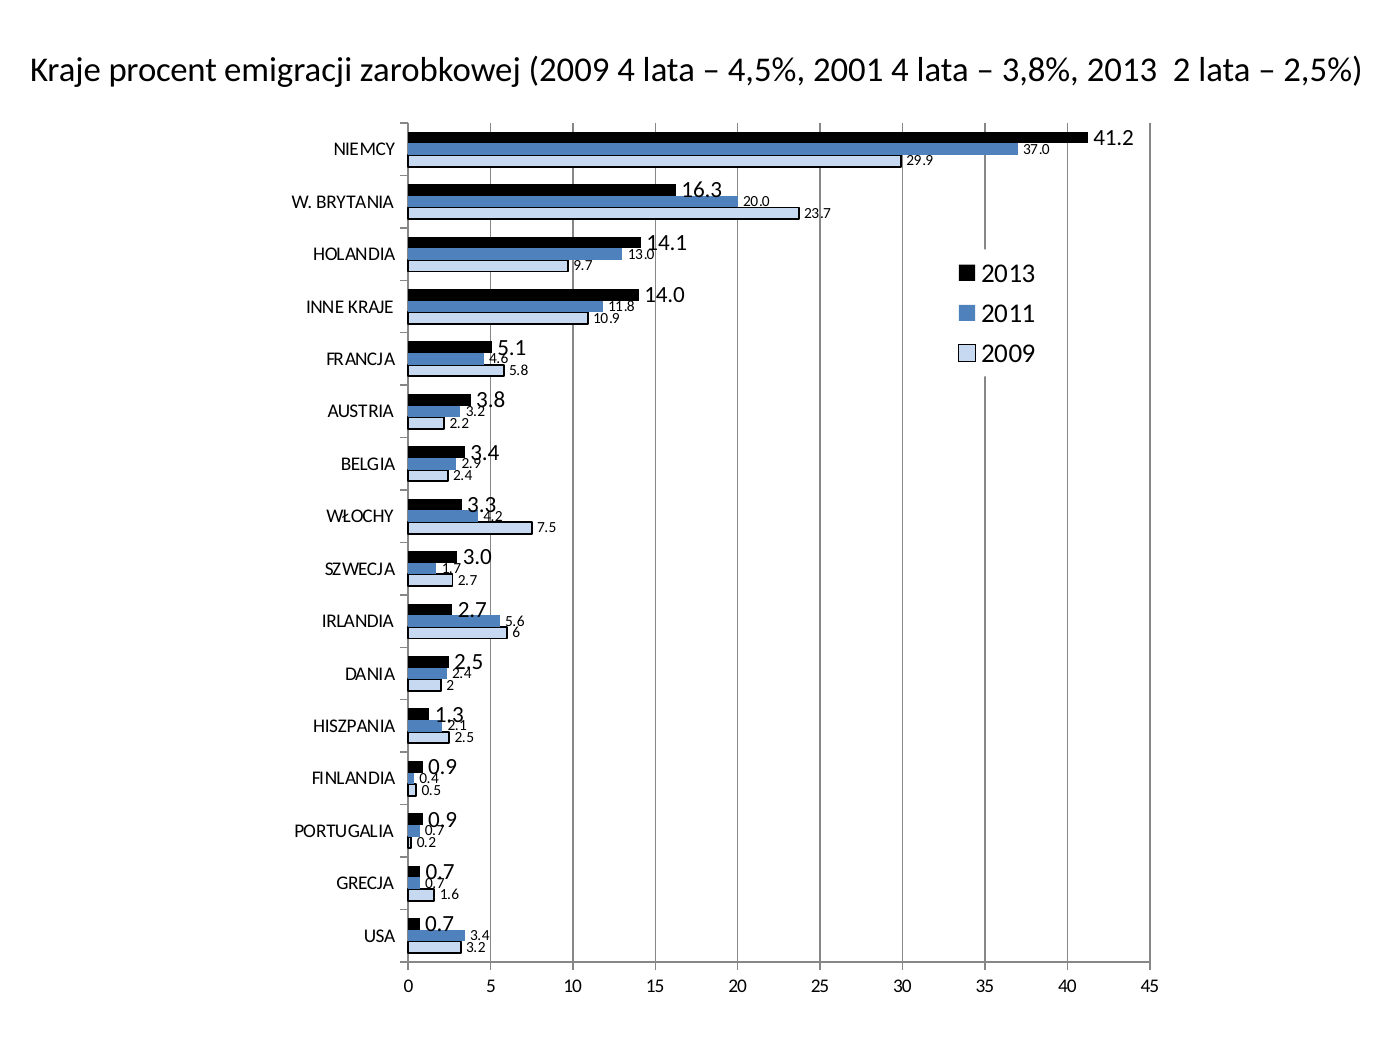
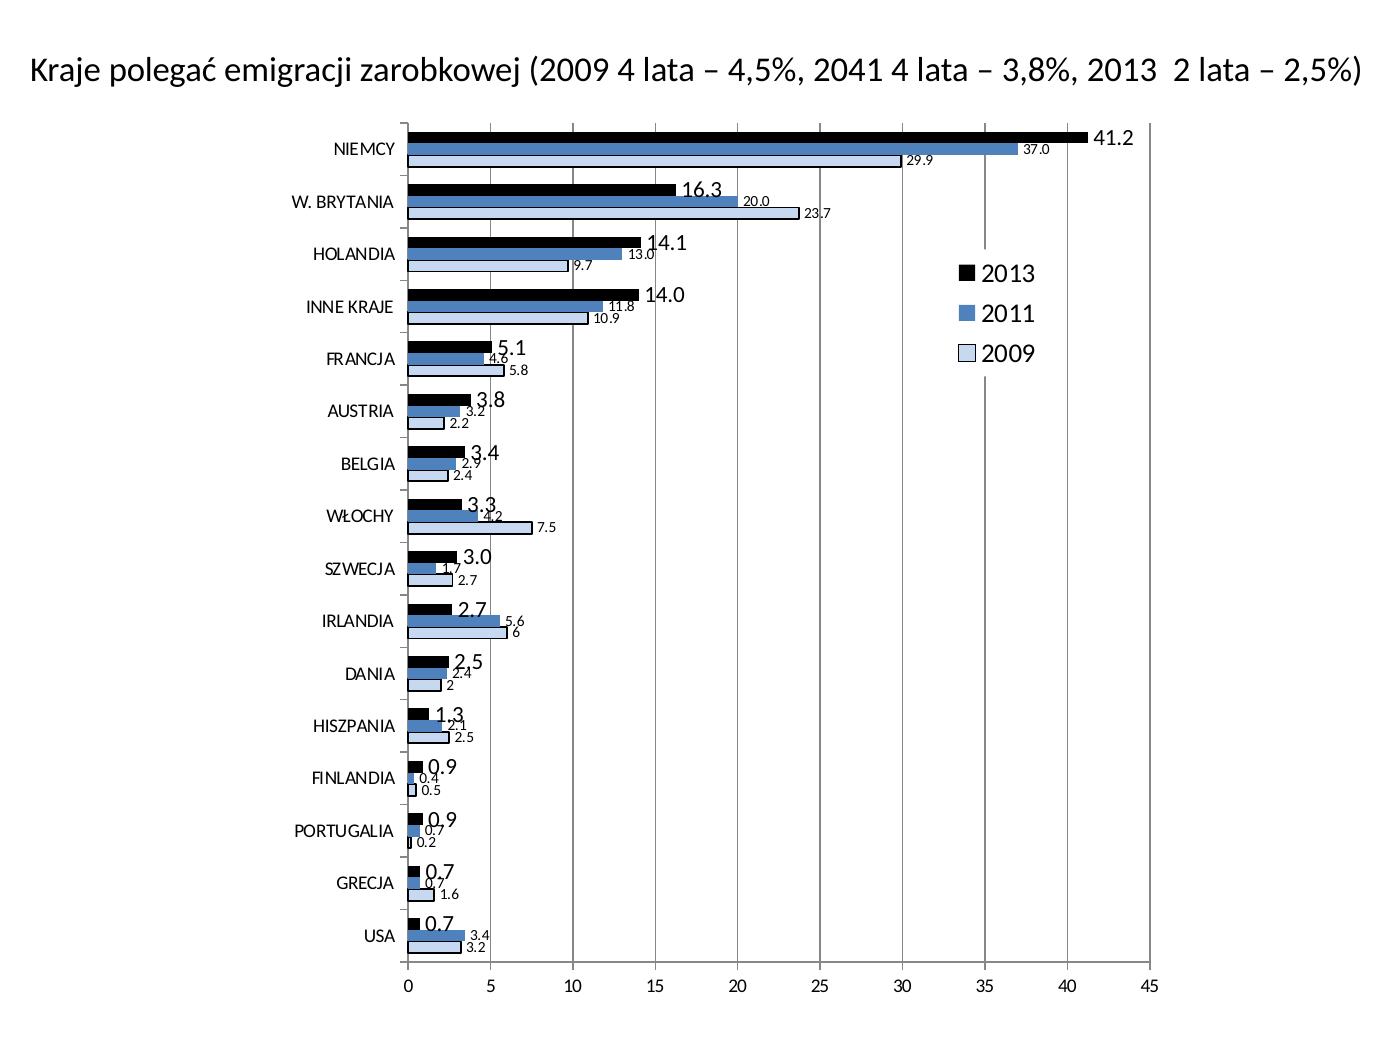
procent: procent -> polegać
2001: 2001 -> 2041
